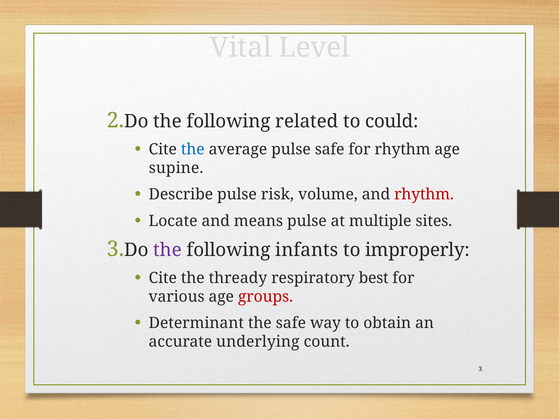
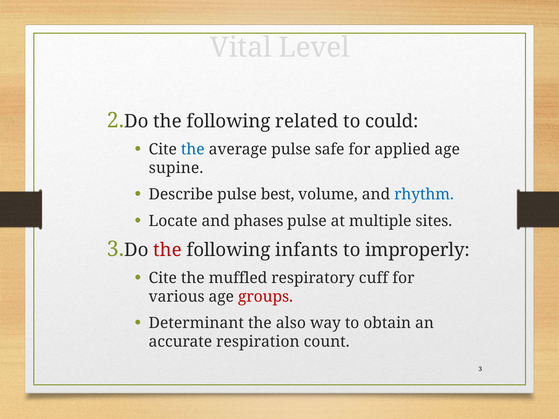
for rhythm: rhythm -> applied
risk: risk -> best
rhythm at (424, 195) colour: red -> blue
means: means -> phases
the at (167, 250) colour: purple -> red
thready: thready -> muffled
best: best -> cuff
the safe: safe -> also
underlying: underlying -> respiration
